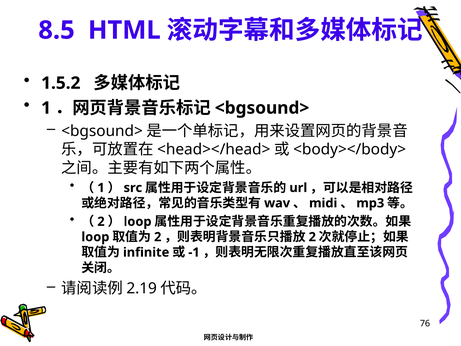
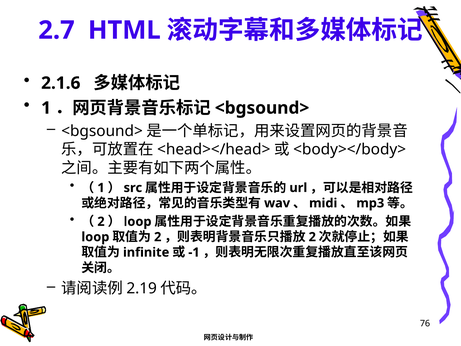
8.5: 8.5 -> 2.7
1.5.2: 1.5.2 -> 2.1.6
